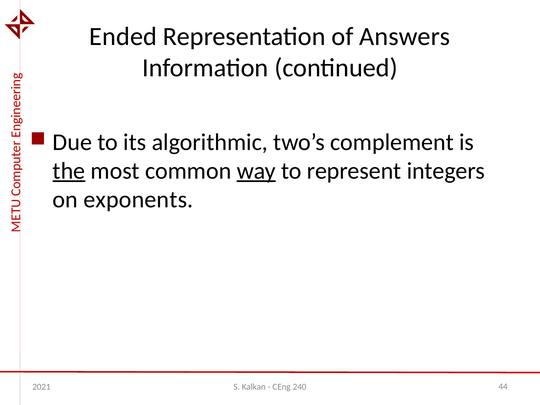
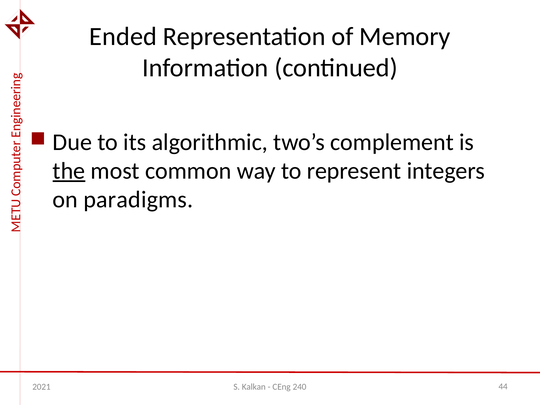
Answers: Answers -> Memory
way underline: present -> none
exponents: exponents -> paradigms
